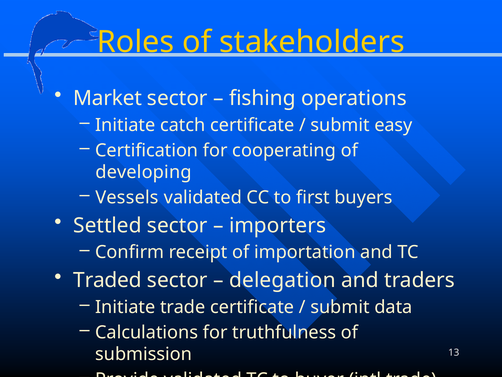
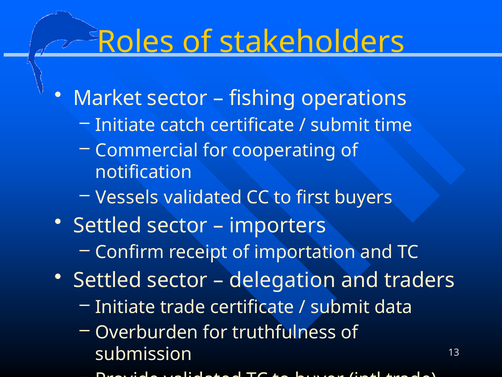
easy: easy -> time
Certification: Certification -> Commercial
developing: developing -> notification
Traded at (108, 280): Traded -> Settled
Calculations: Calculations -> Overburden
